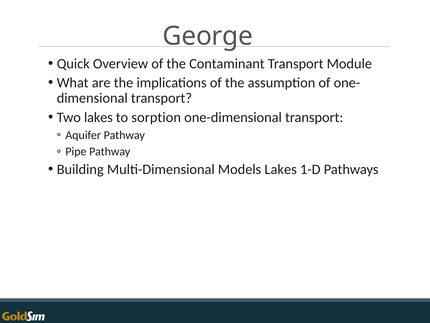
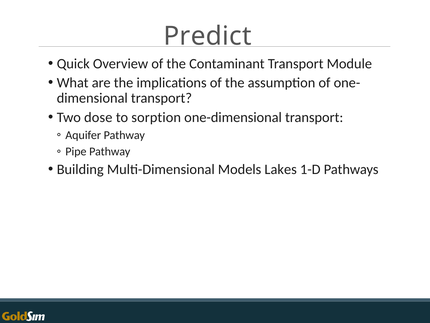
George: George -> Predict
Two lakes: lakes -> dose
